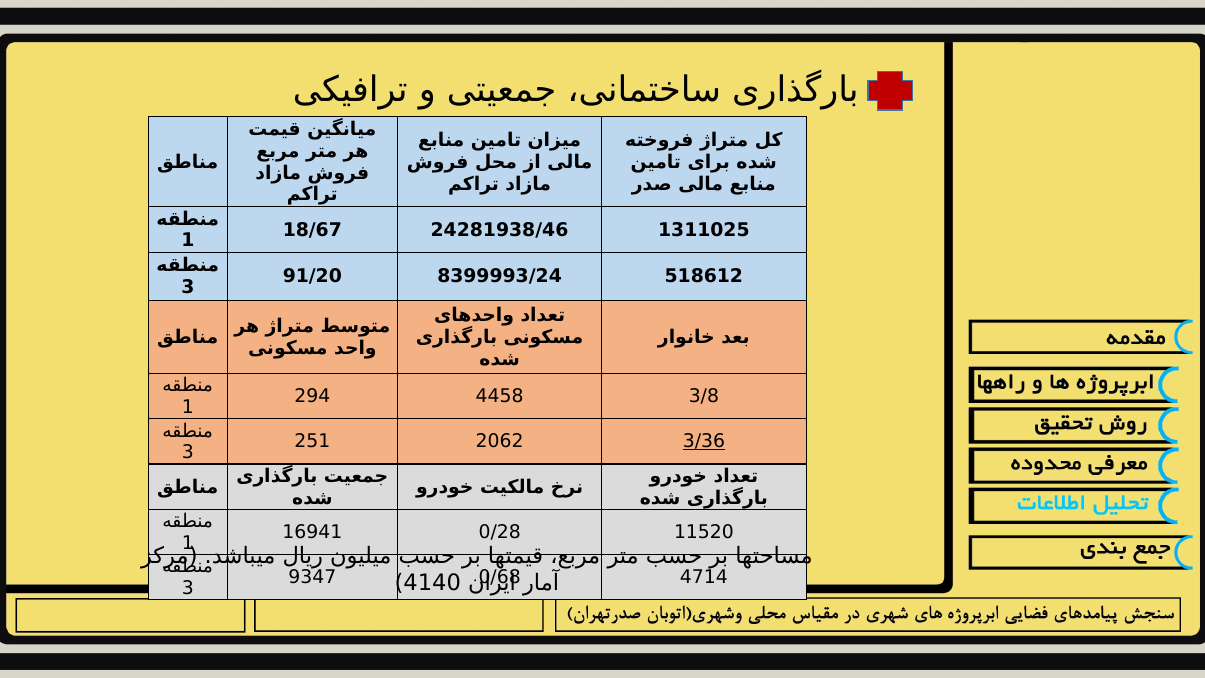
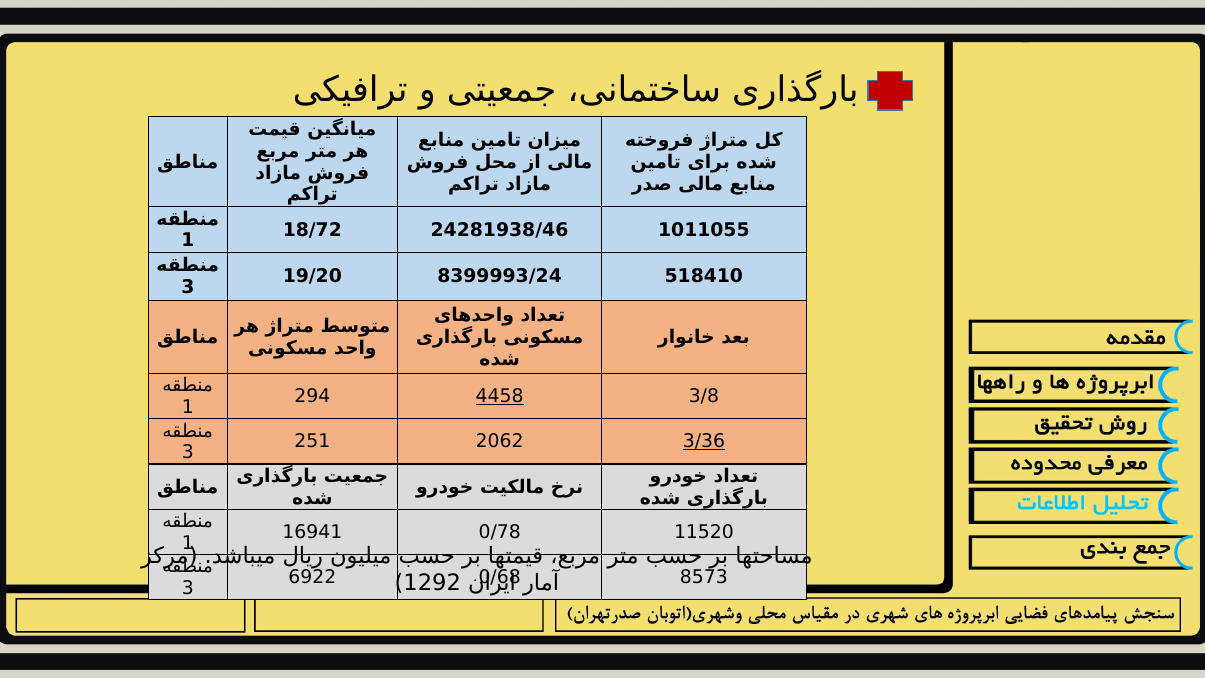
18/67: 18/67 -> 18/72
1311025: 1311025 -> 1011055
91/20: 91/20 -> 19/20
518612: 518612 -> 518410
4458 underline: none -> present
0/28: 0/28 -> 0/78
9347: 9347 -> 6922
4714: 4714 -> 8573
4140: 4140 -> 1292
